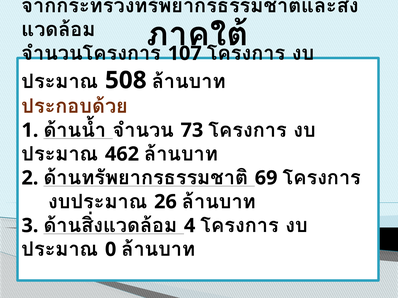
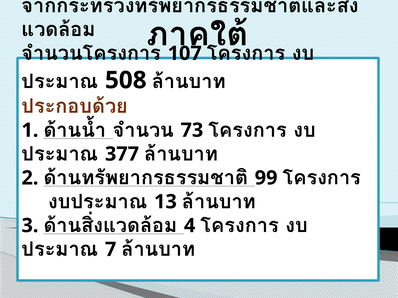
462: 462 -> 377
69: 69 -> 99
26: 26 -> 13
0: 0 -> 7
